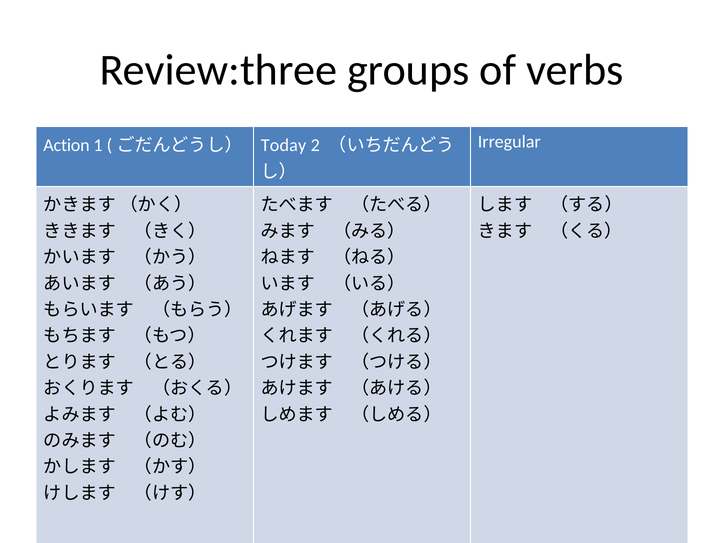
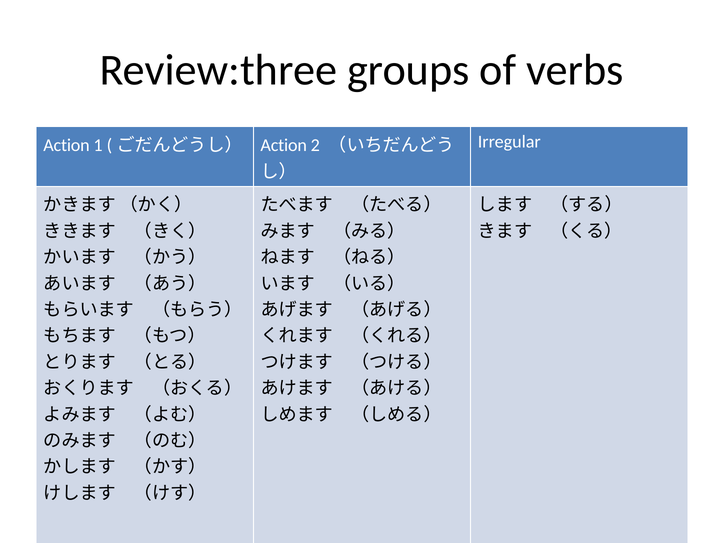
Today at (284, 145): Today -> Action
